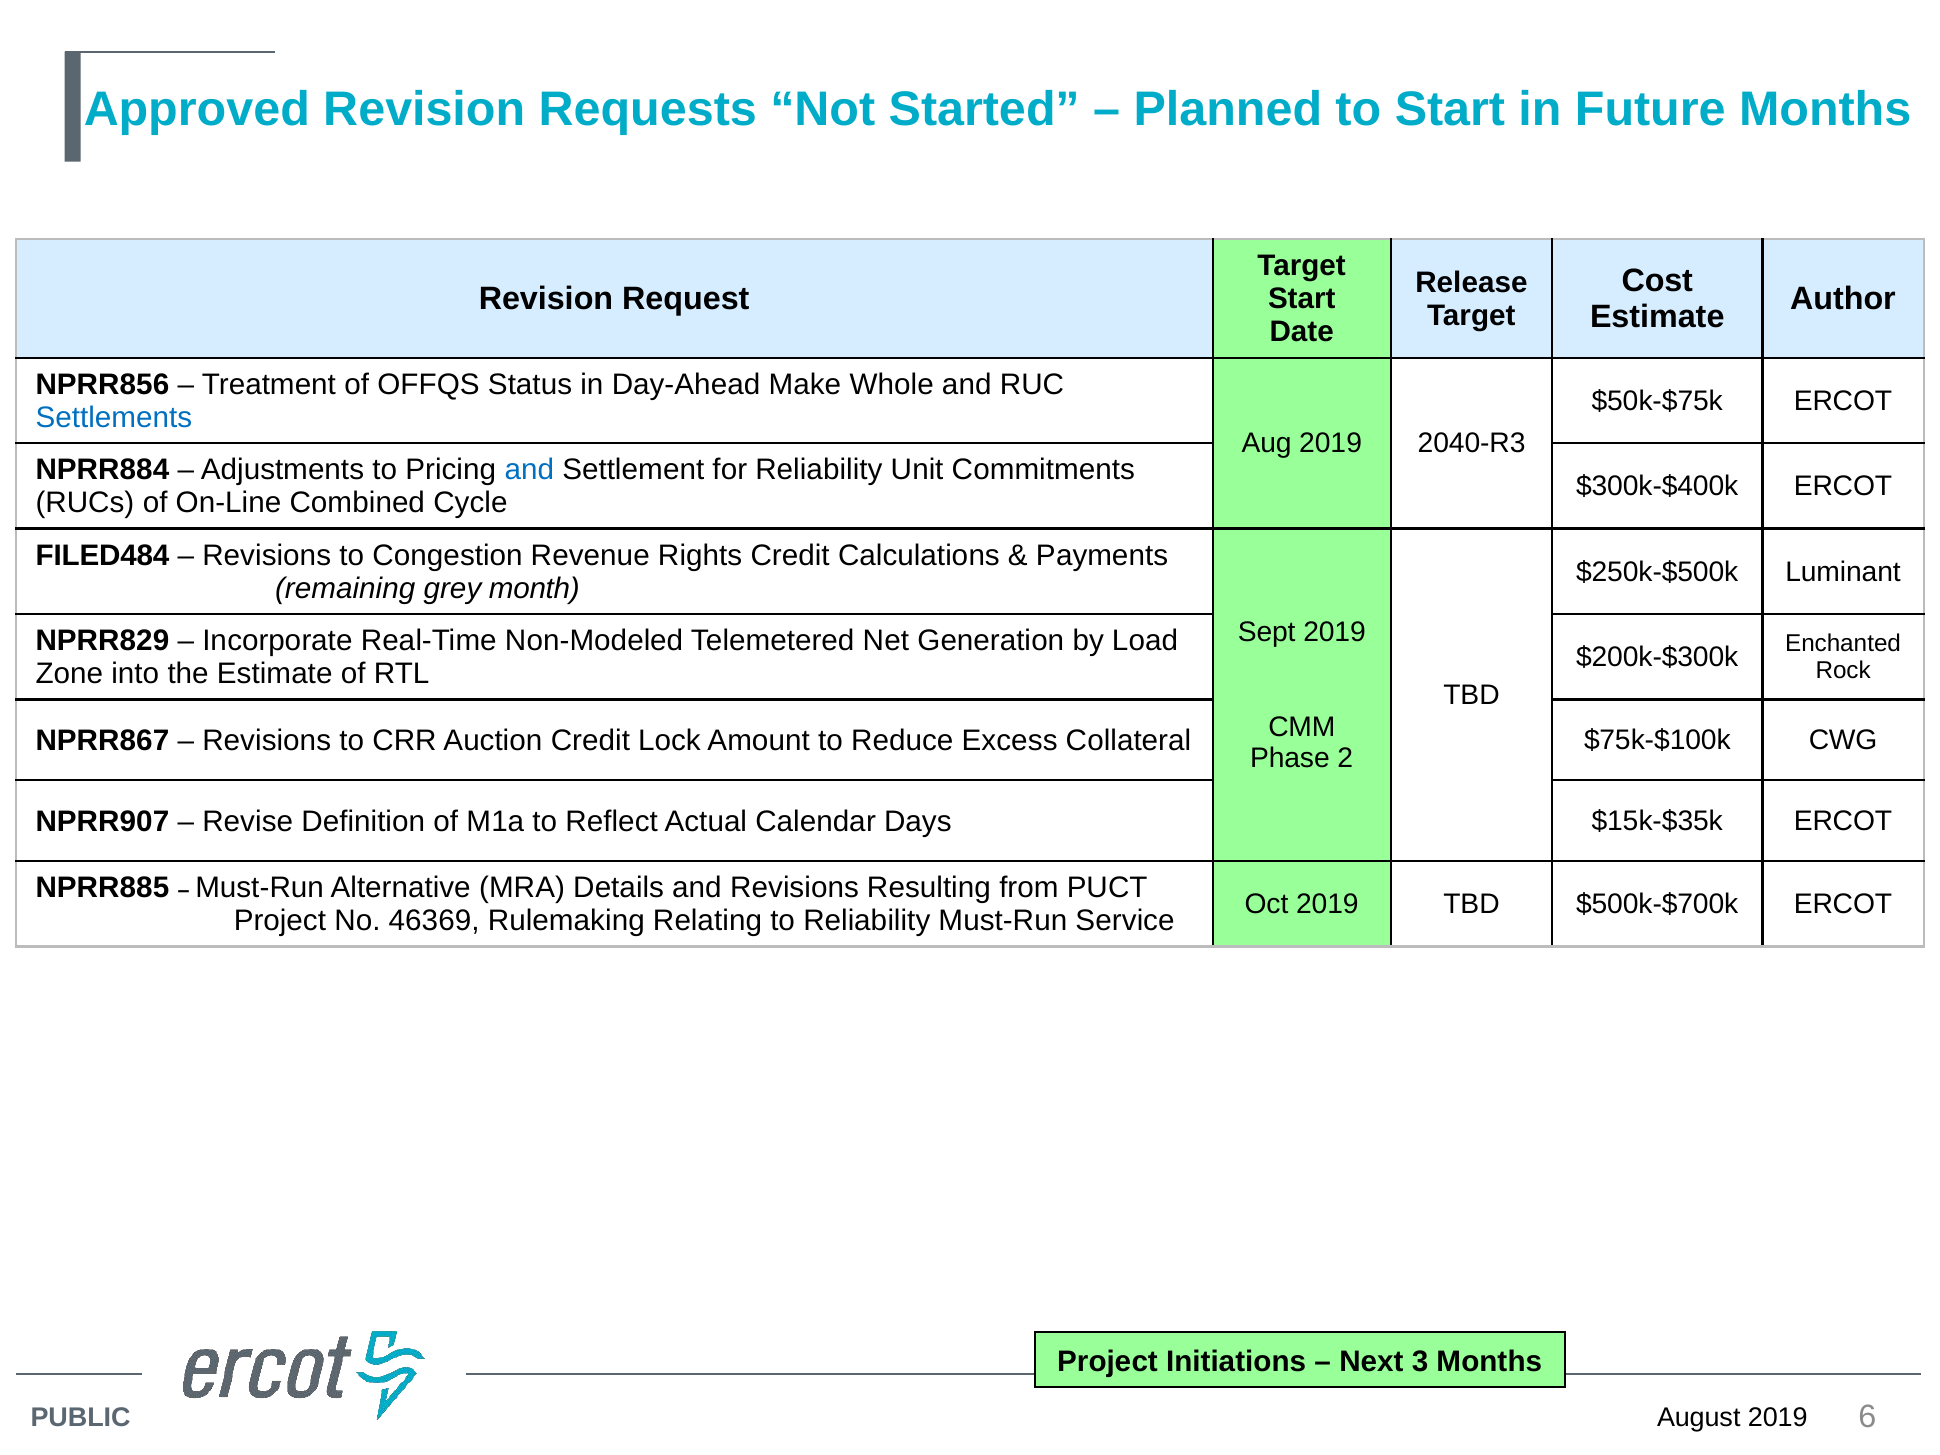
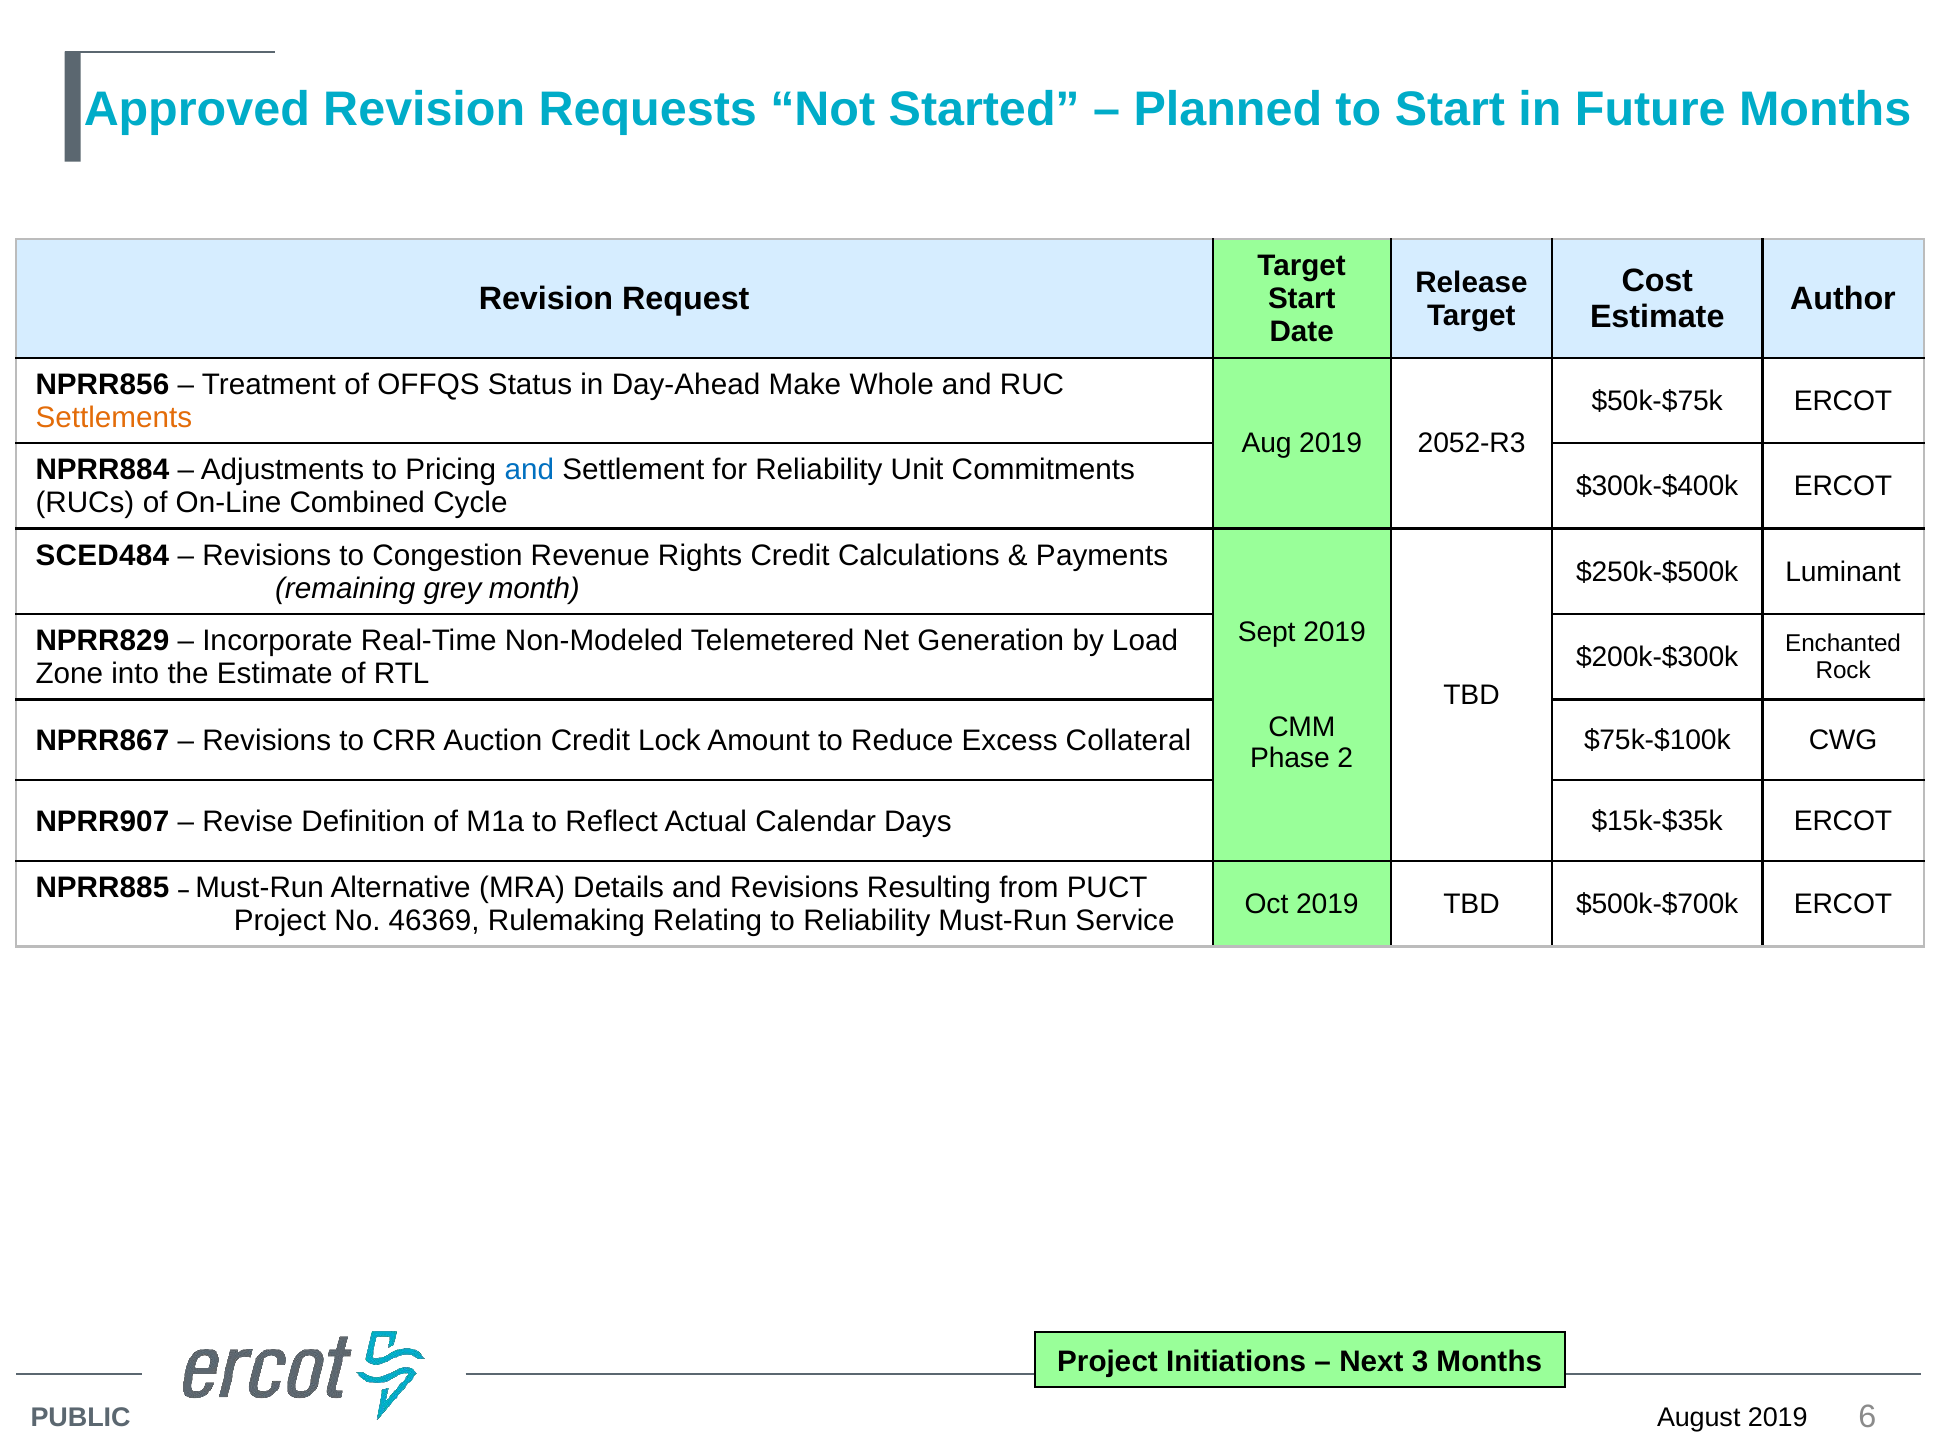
Settlements colour: blue -> orange
2040-R3: 2040-R3 -> 2052-R3
FILED484: FILED484 -> SCED484
